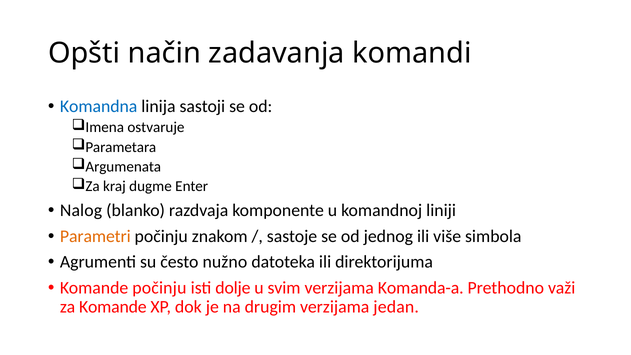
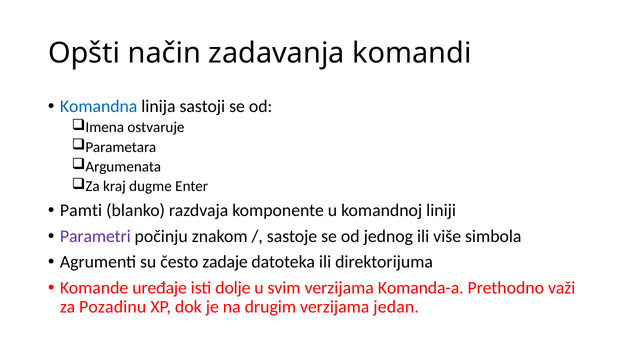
Nalog: Nalog -> Pamti
Parametri colour: orange -> purple
nužno: nužno -> zadaje
Komande počinju: počinju -> uređaje
za Komande: Komande -> Pozadinu
